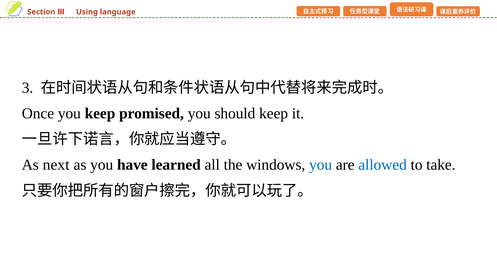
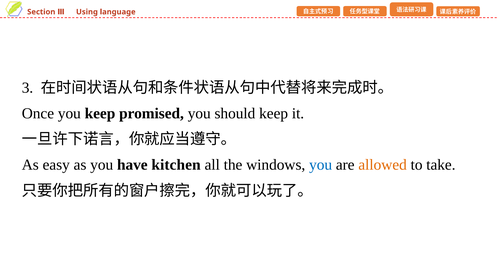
next: next -> easy
learned: learned -> kitchen
allowed colour: blue -> orange
